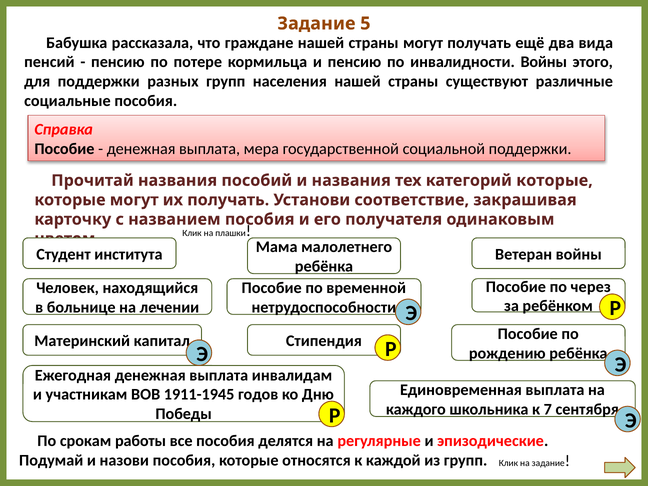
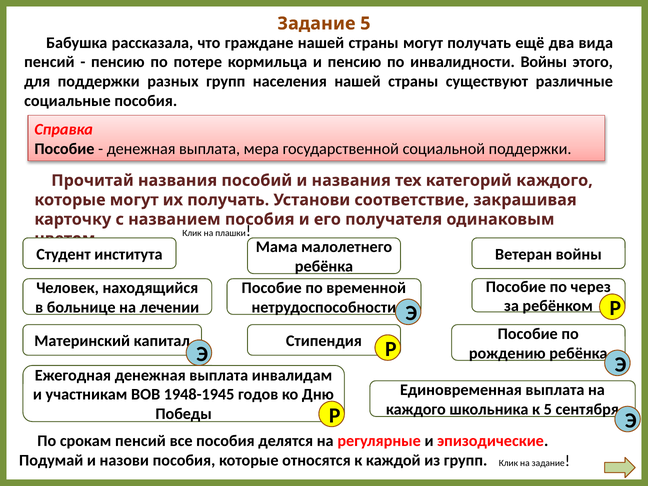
категорий которые: которые -> каждого
1911-1945: 1911-1945 -> 1948-1945
к 7: 7 -> 5
срокам работы: работы -> пенсий
